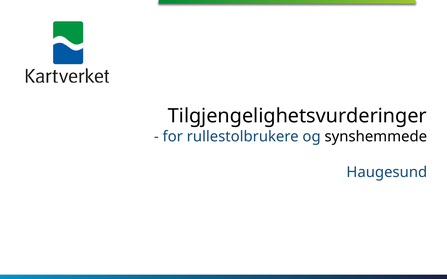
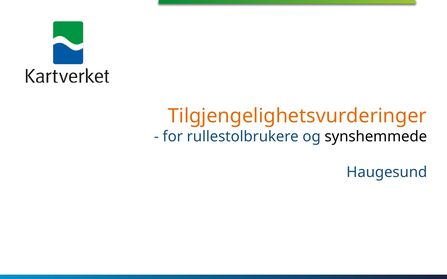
Tilgjengelighetsvurderinger colour: black -> orange
